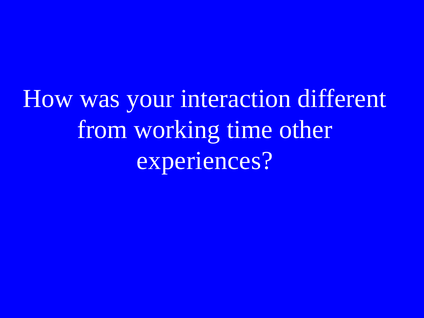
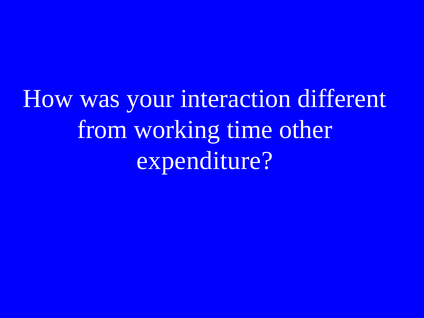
experiences: experiences -> expenditure
